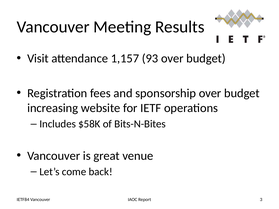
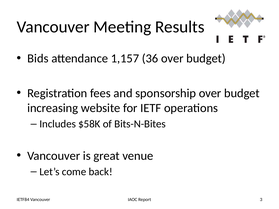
Visit: Visit -> Bids
93: 93 -> 36
